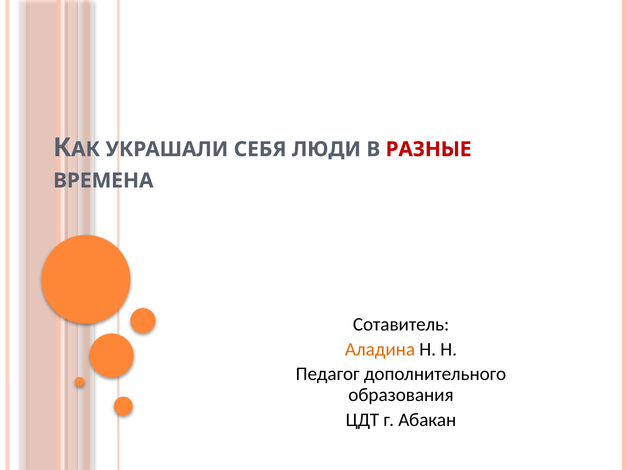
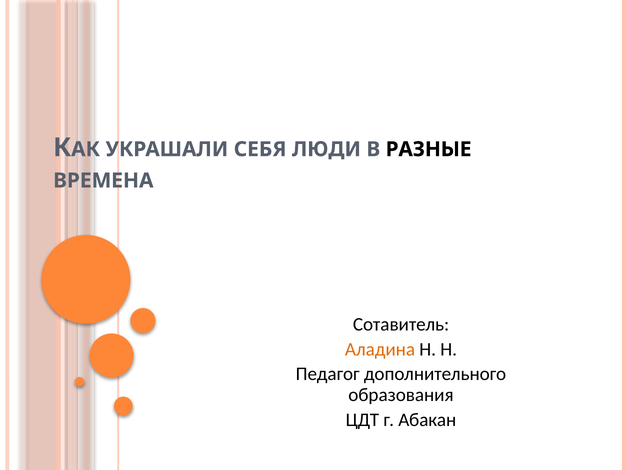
РАЗНЫЕ colour: red -> black
